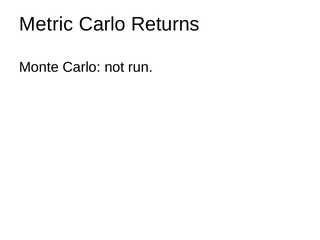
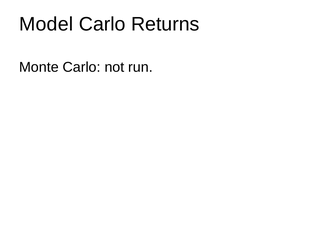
Metric: Metric -> Model
